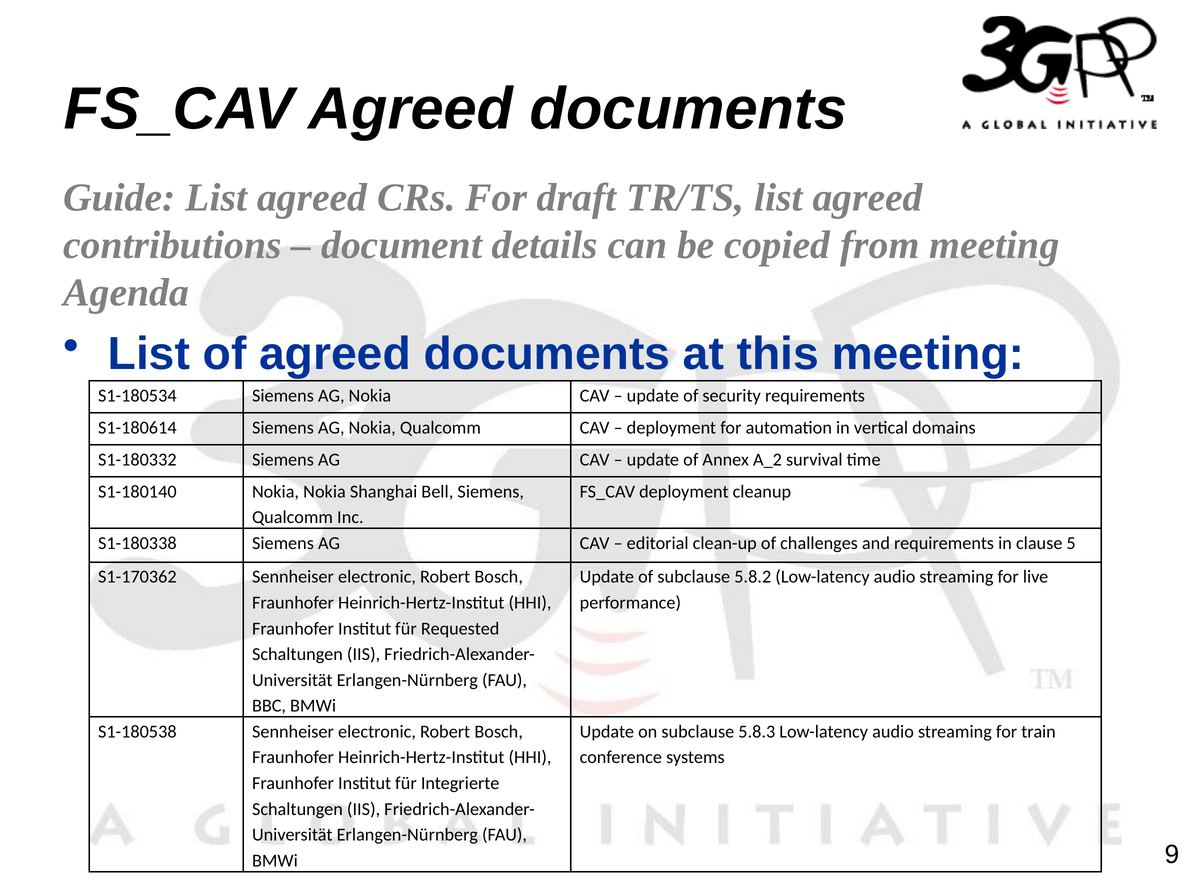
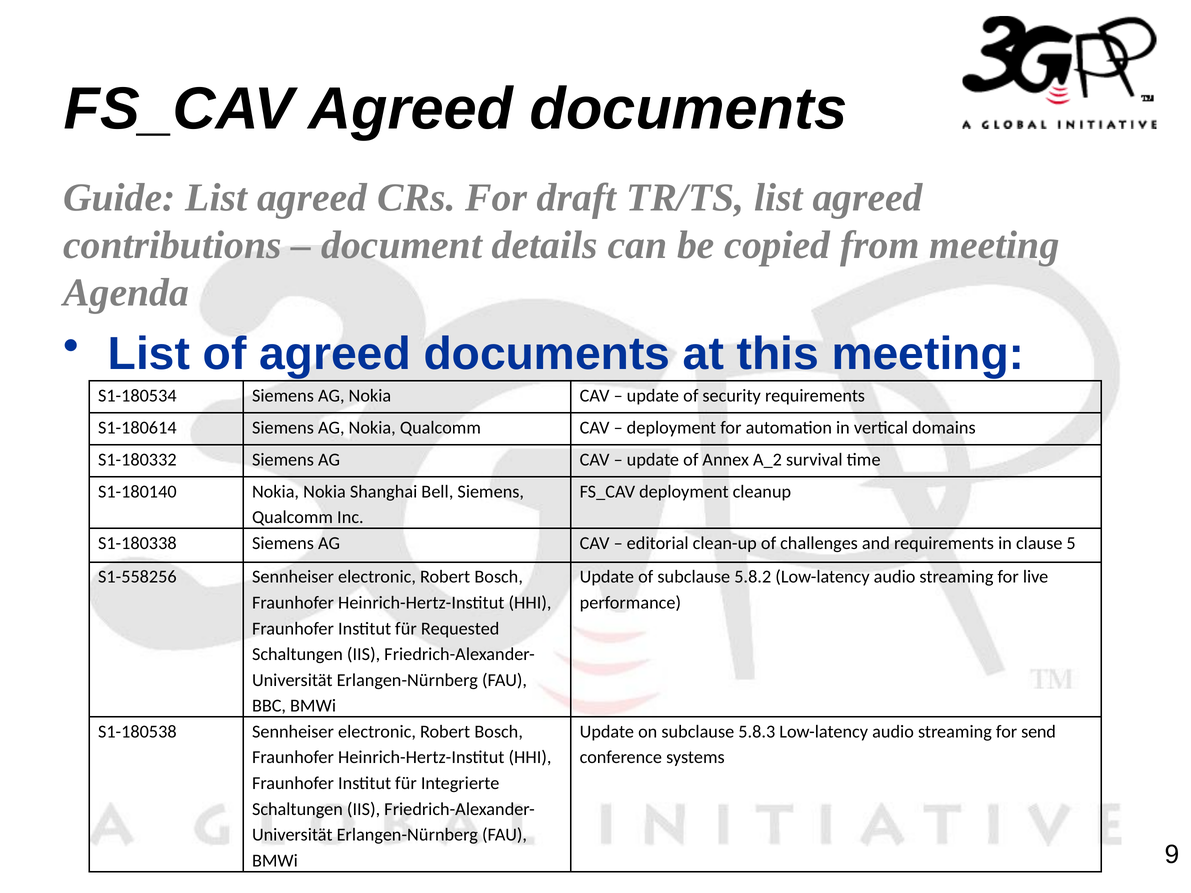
S1-170362: S1-170362 -> S1-558256
train: train -> send
